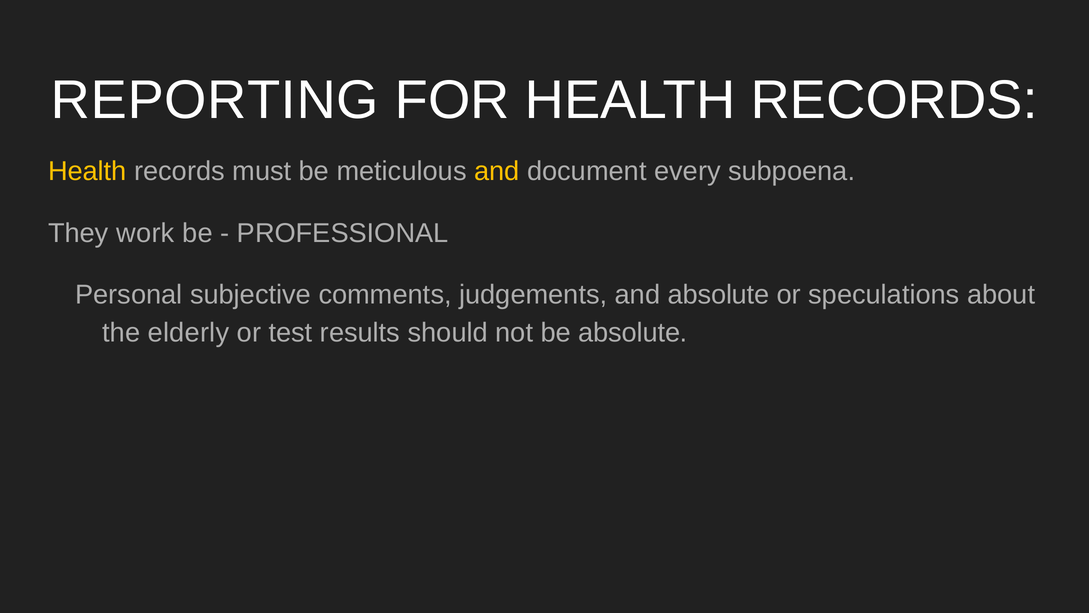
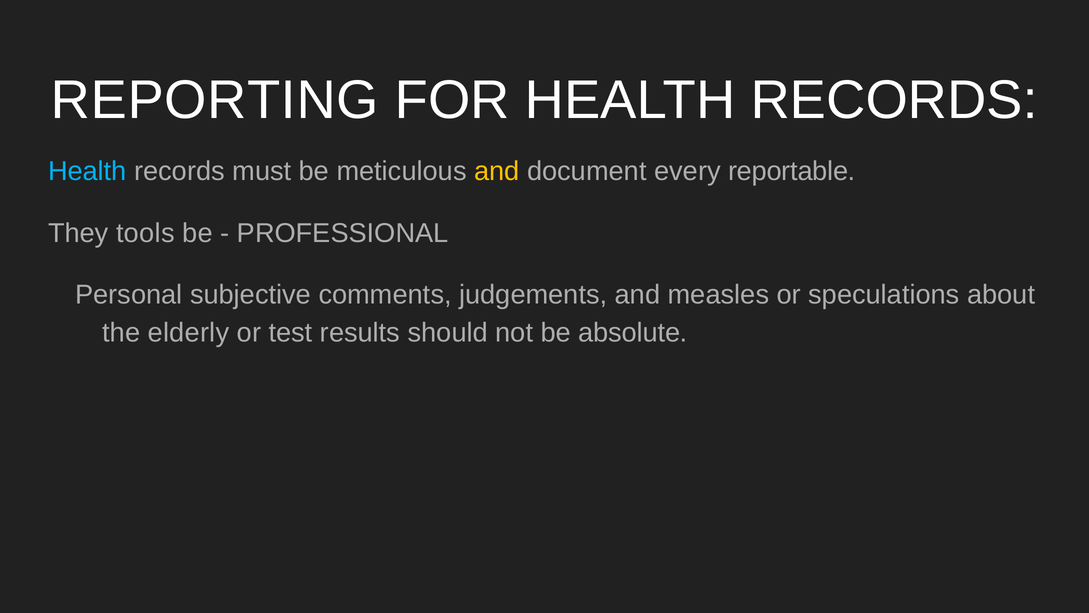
Health at (87, 171) colour: yellow -> light blue
subpoena: subpoena -> reportable
work: work -> tools
and absolute: absolute -> measles
